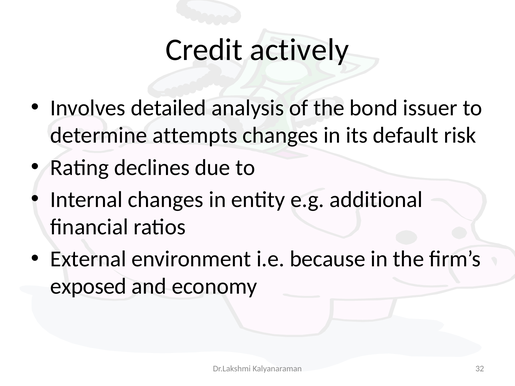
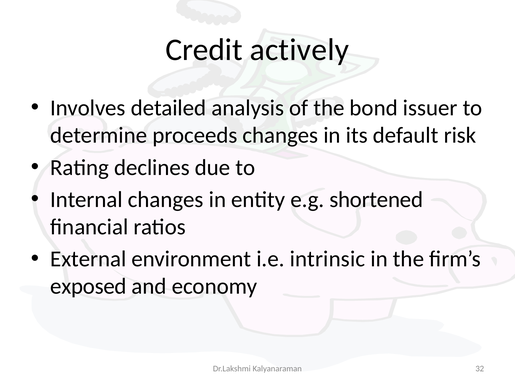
attempts: attempts -> proceeds
additional: additional -> shortened
because: because -> intrinsic
